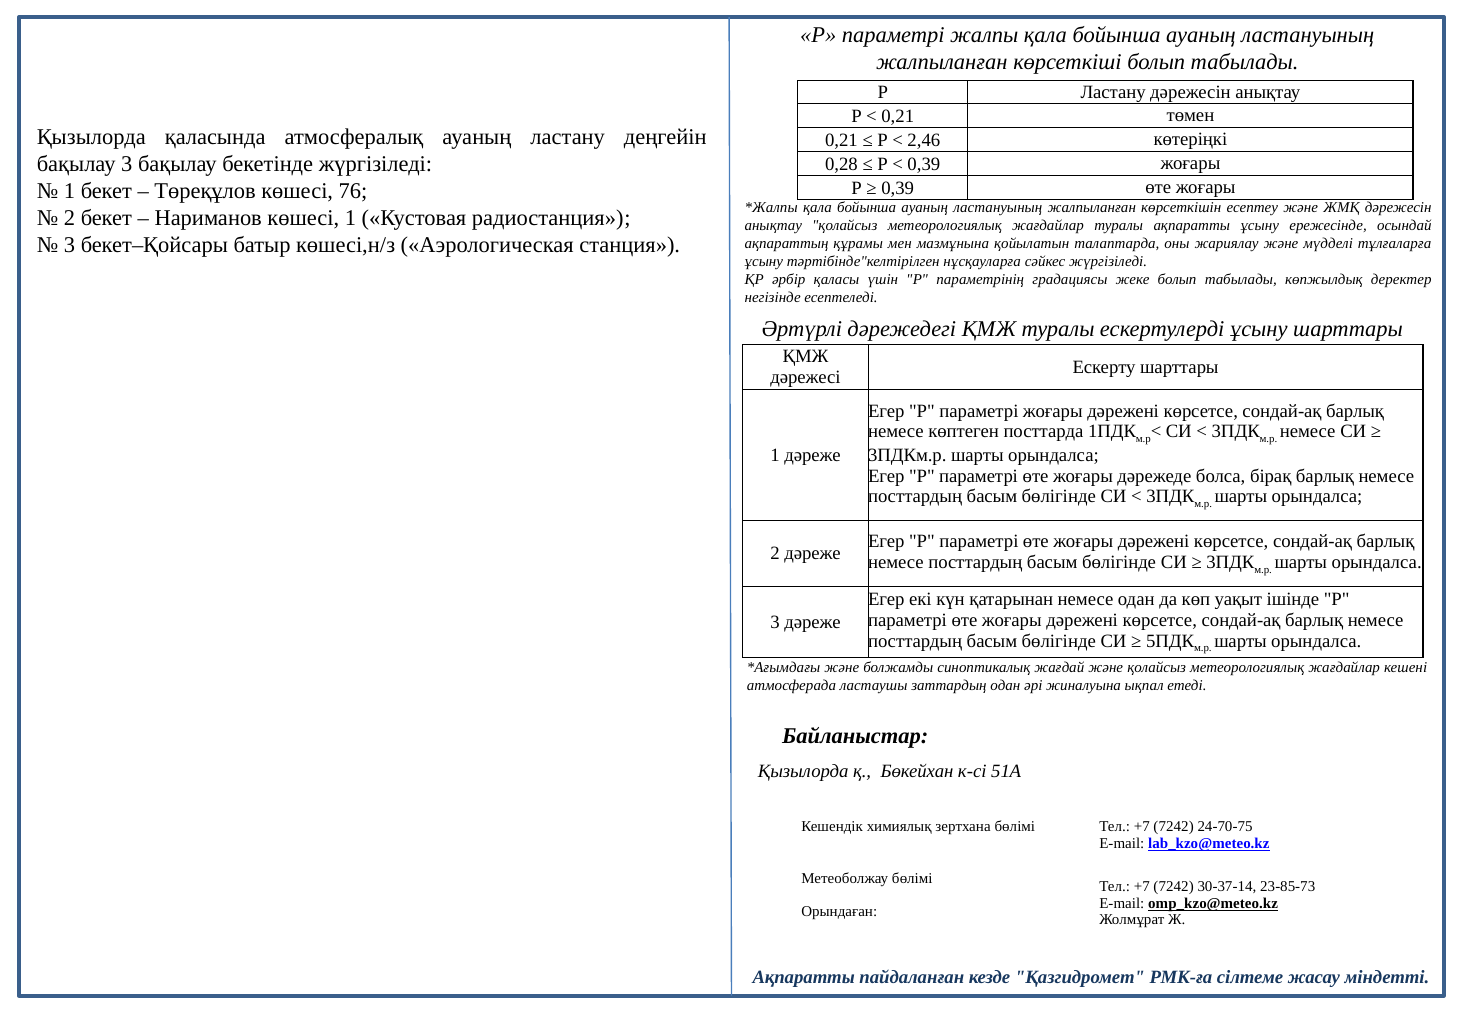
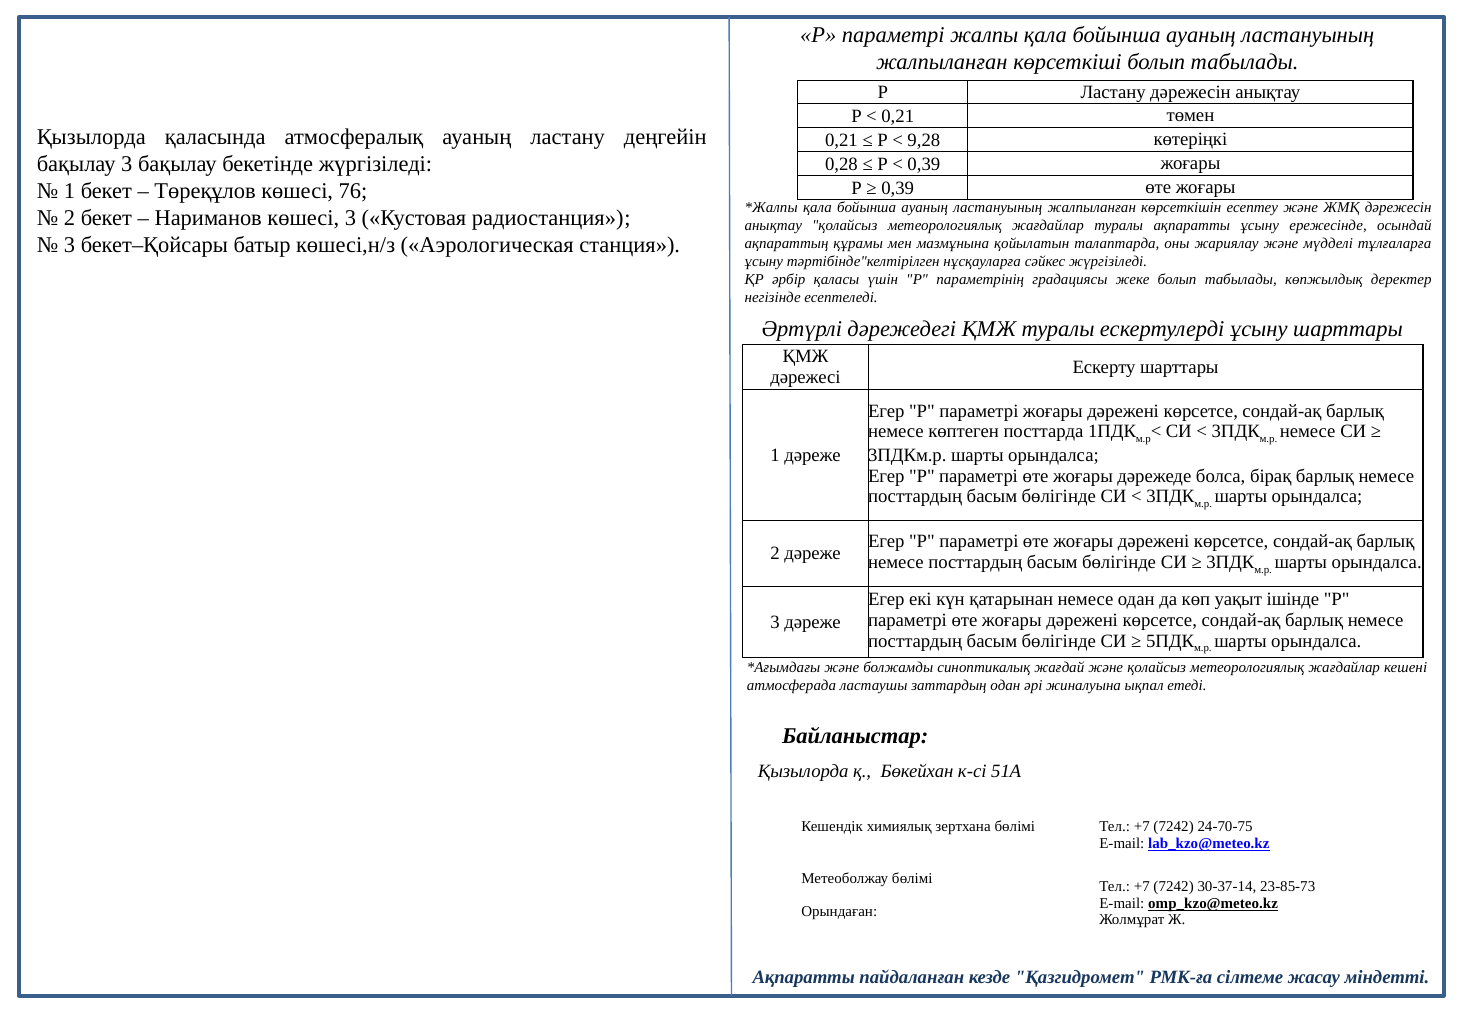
2,46: 2,46 -> 9,28
көшесі 1: 1 -> 3
